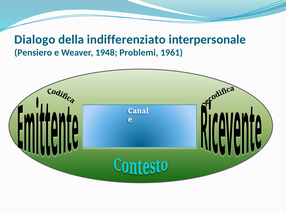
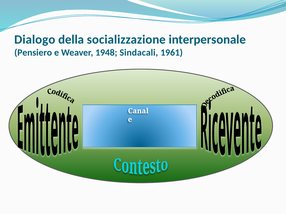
indifferenziato: indifferenziato -> socializzazione
Problemi: Problemi -> Sindacali
